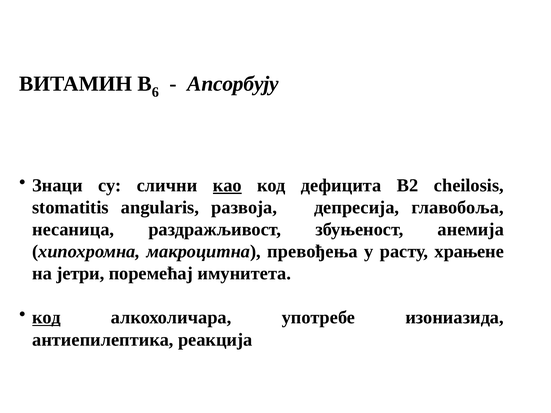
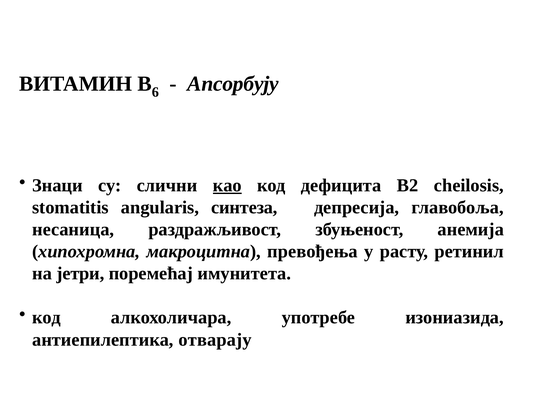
развоја: развоја -> синтеза
храњене: храњене -> ретинил
код at (46, 318) underline: present -> none
реакција: реакција -> отварају
